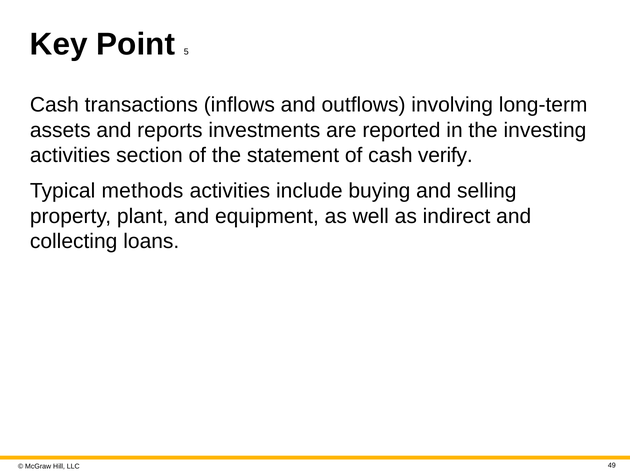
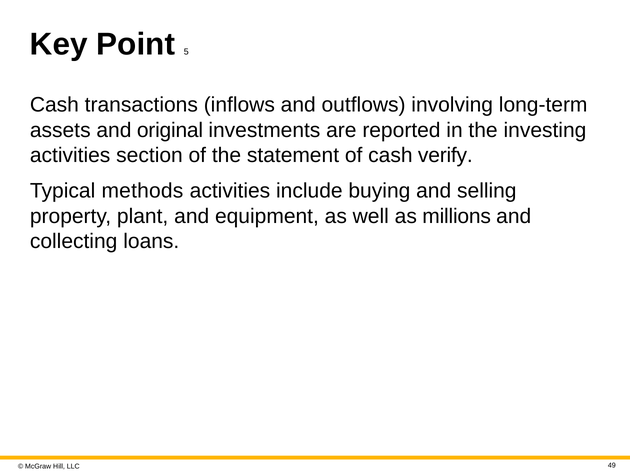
reports: reports -> original
indirect: indirect -> millions
